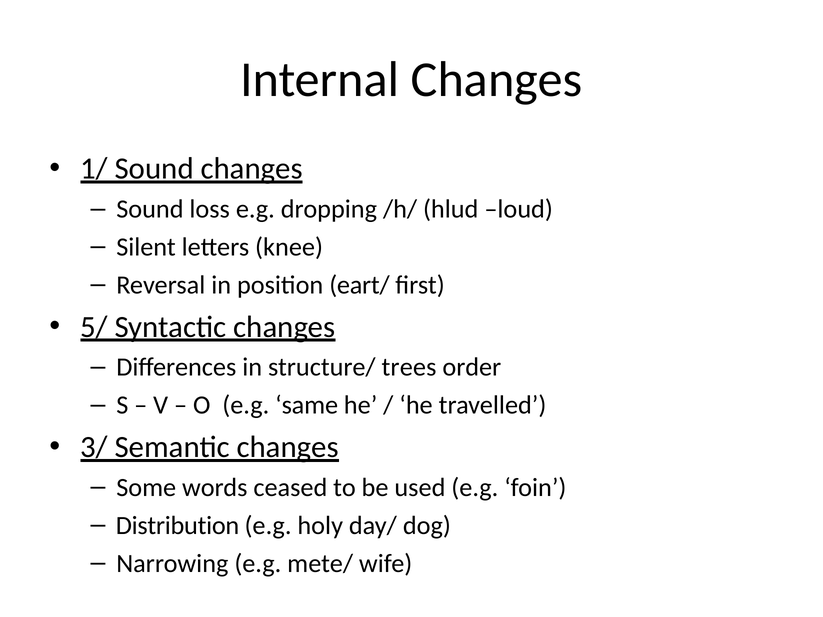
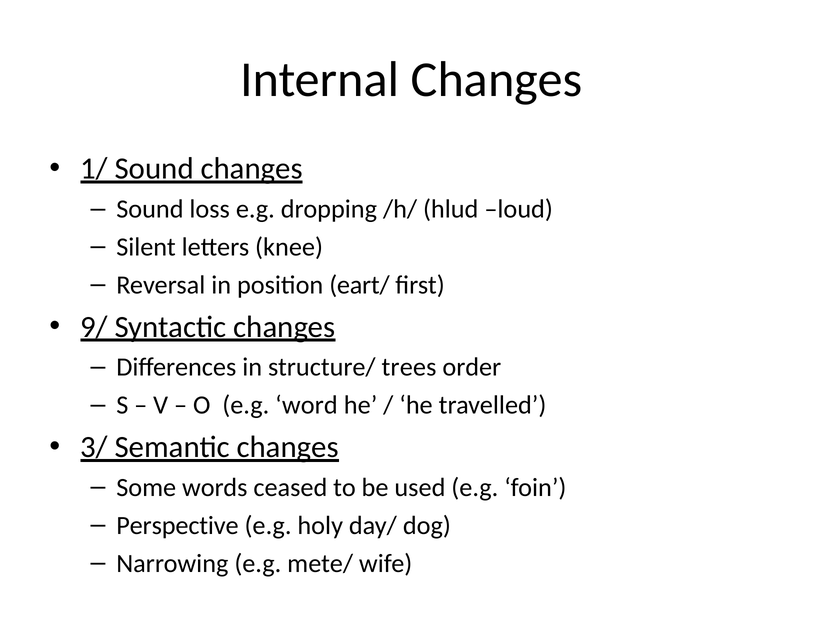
5/: 5/ -> 9/
same: same -> word
Distribution: Distribution -> Perspective
